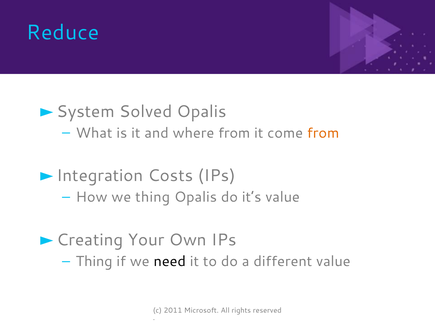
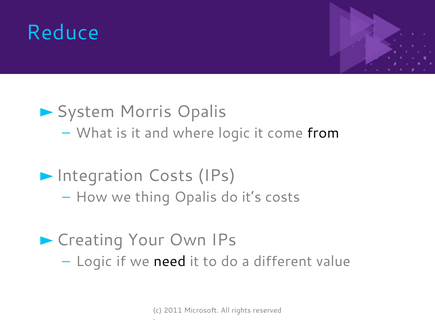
Solved: Solved -> Morris
where from: from -> logic
from at (323, 133) colour: orange -> black
it’s value: value -> costs
Thing at (94, 262): Thing -> Logic
